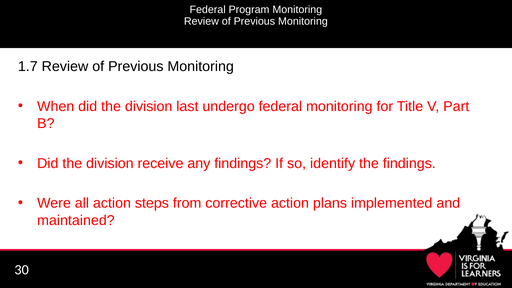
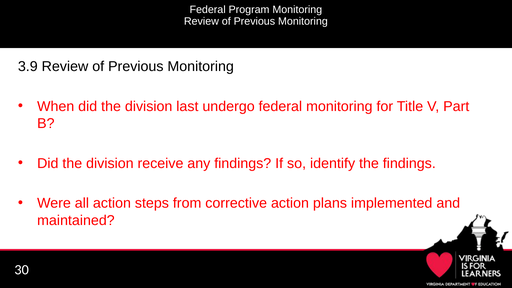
1.7: 1.7 -> 3.9
